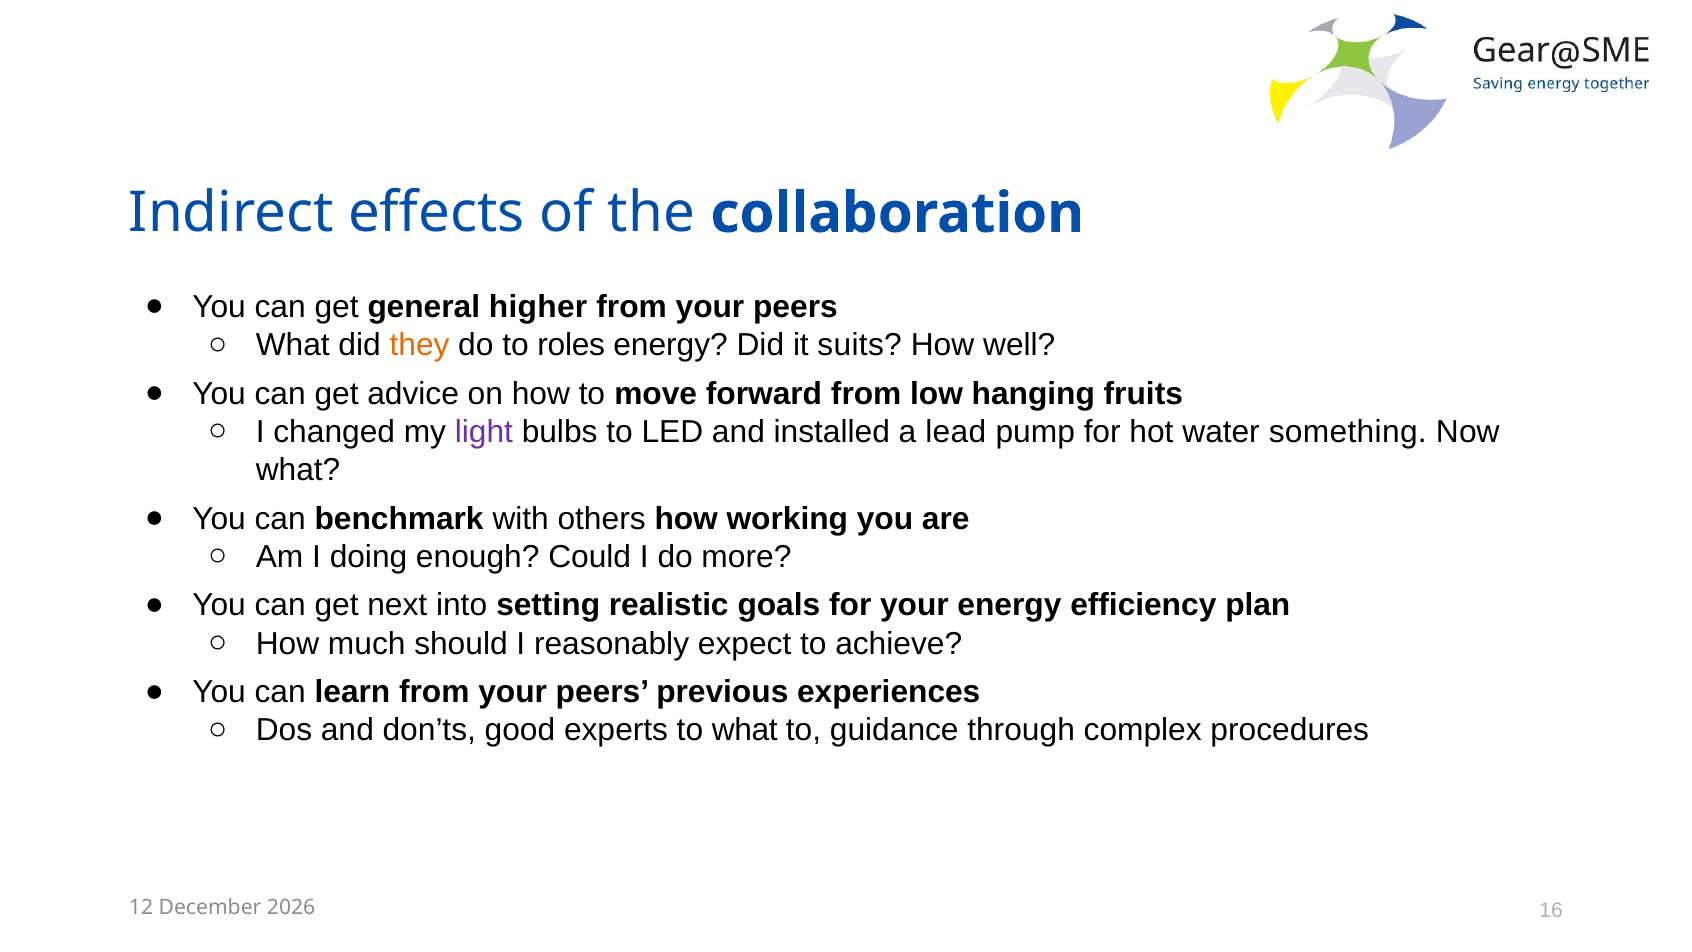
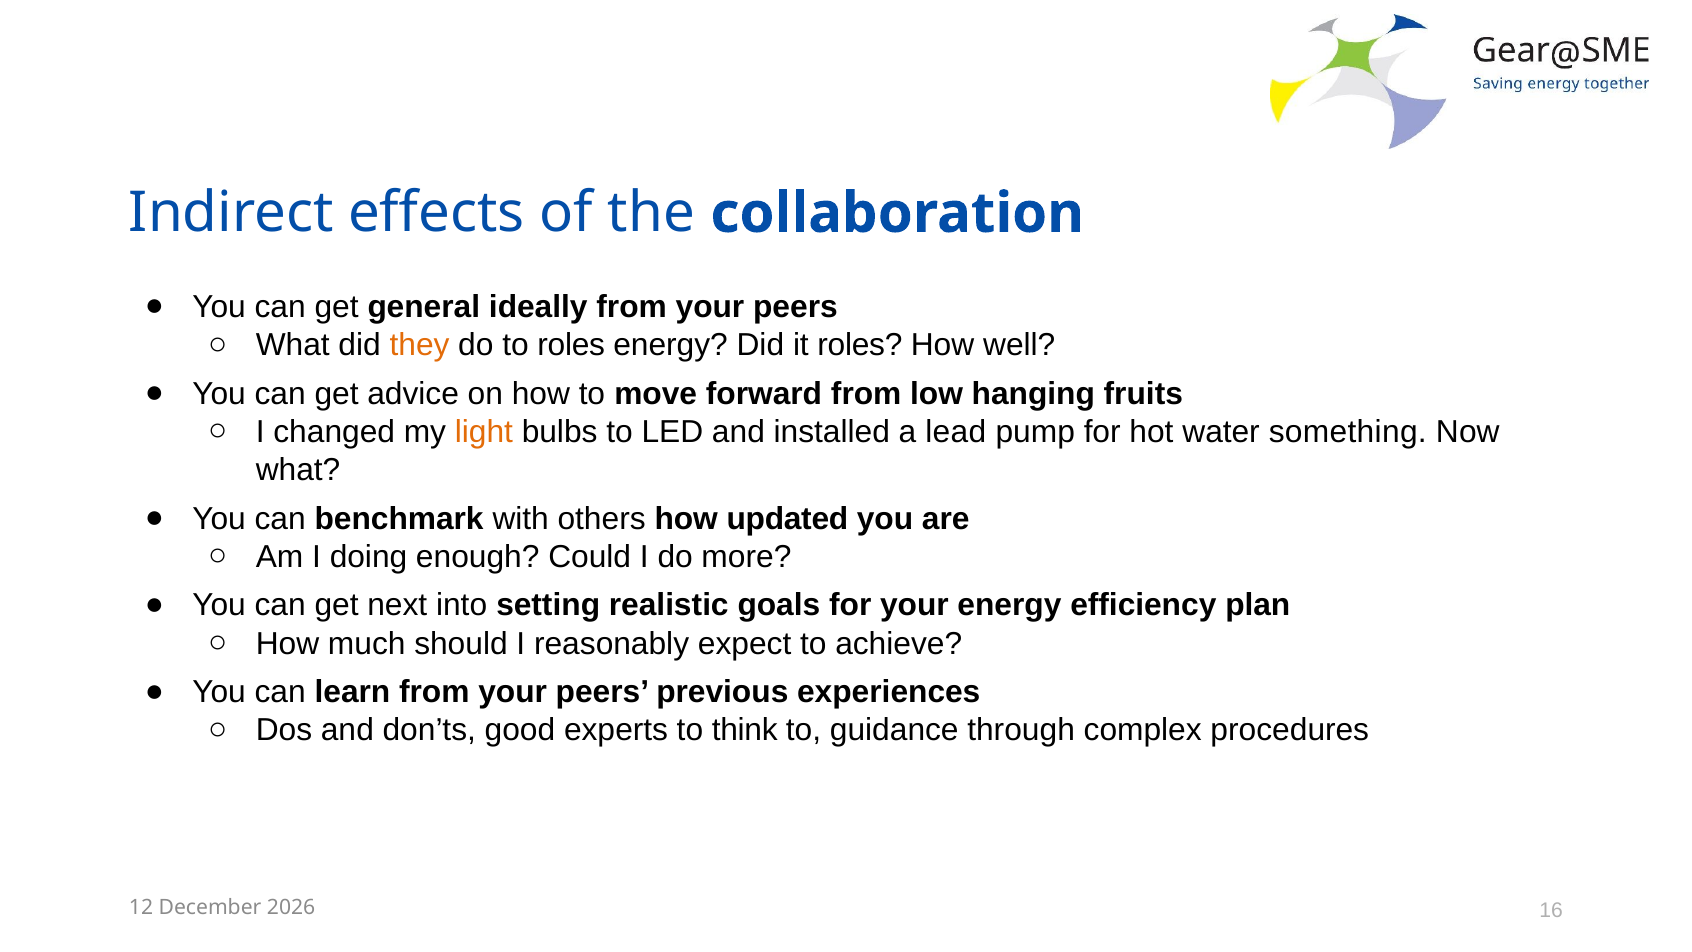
higher: higher -> ideally
it suits: suits -> roles
light colour: purple -> orange
working: working -> updated
to what: what -> think
